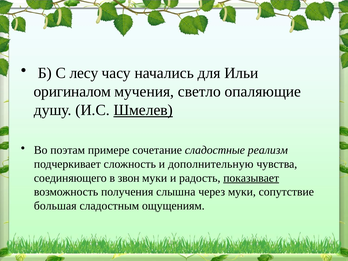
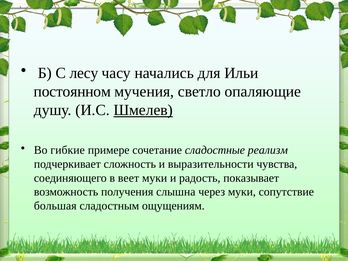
оригиналом: оригиналом -> постоянном
поэтам: поэтам -> гибкие
дополнительную: дополнительную -> выразительности
звон: звон -> веет
показывает underline: present -> none
